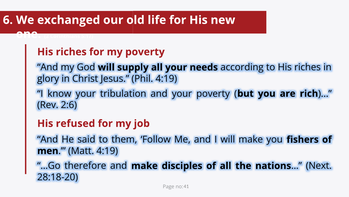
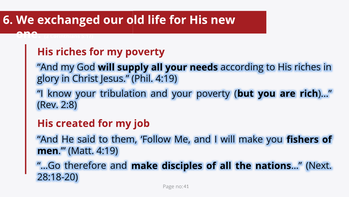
2:6: 2:6 -> 2:8
refused: refused -> created
